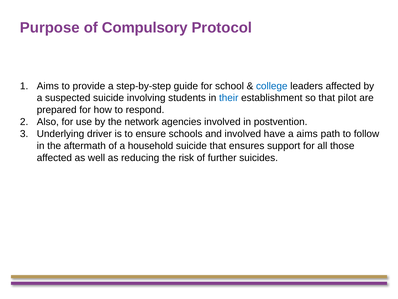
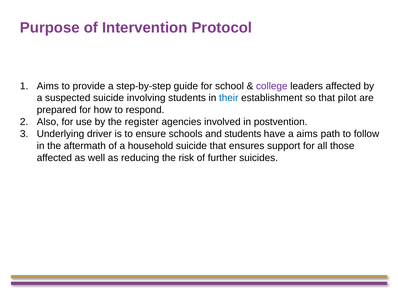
Compulsory: Compulsory -> Intervention
college colour: blue -> purple
network: network -> register
and involved: involved -> students
